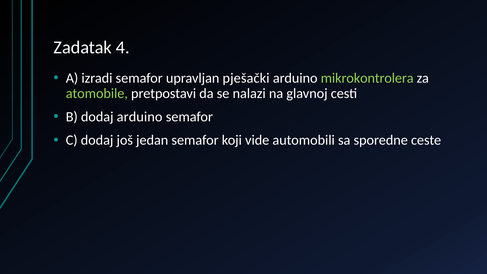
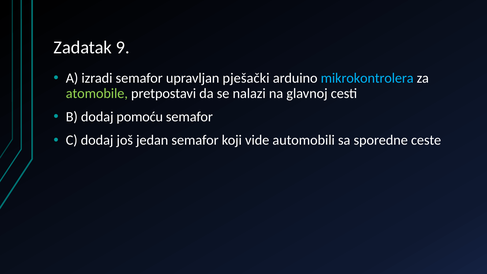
4: 4 -> 9
mikrokontrolera colour: light green -> light blue
dodaj arduino: arduino -> pomoću
